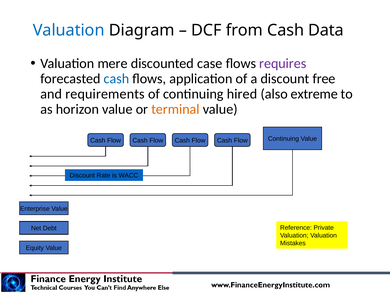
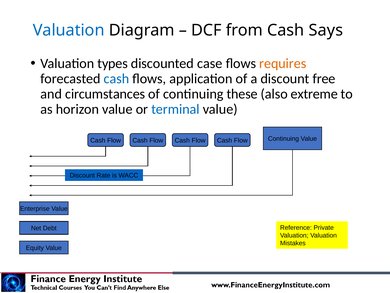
Data: Data -> Says
mere: mere -> types
requires colour: purple -> orange
requirements: requirements -> circumstances
hired: hired -> these
terminal colour: orange -> blue
